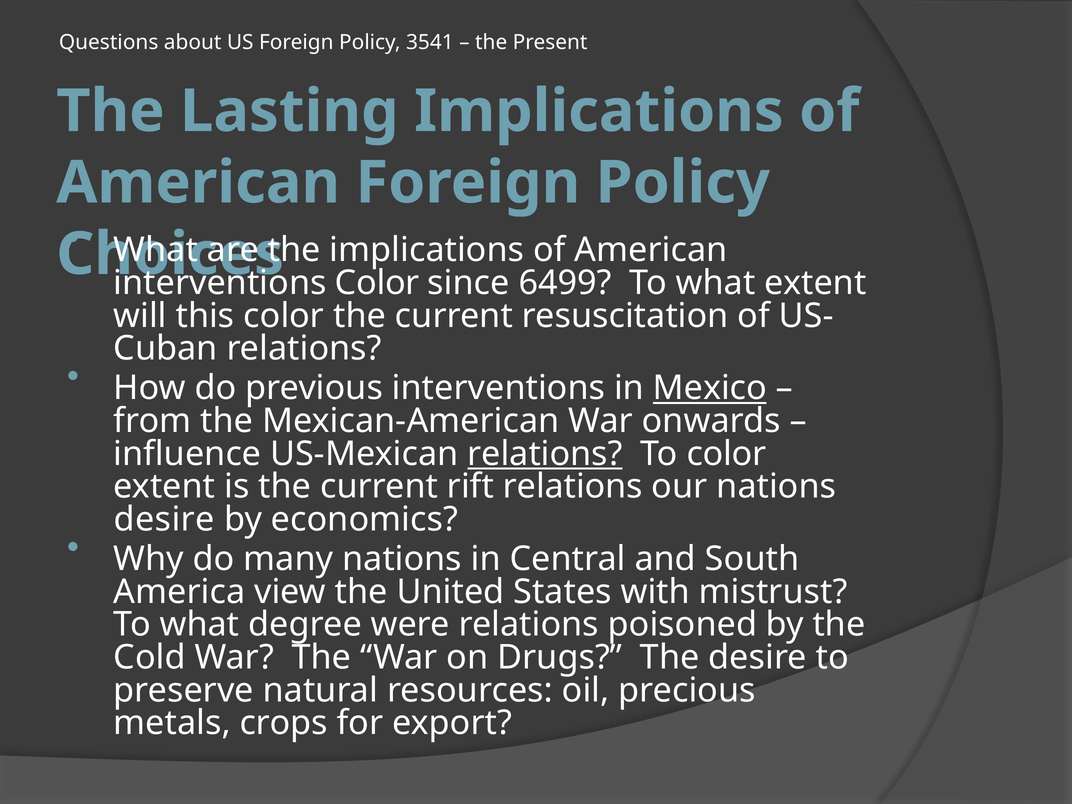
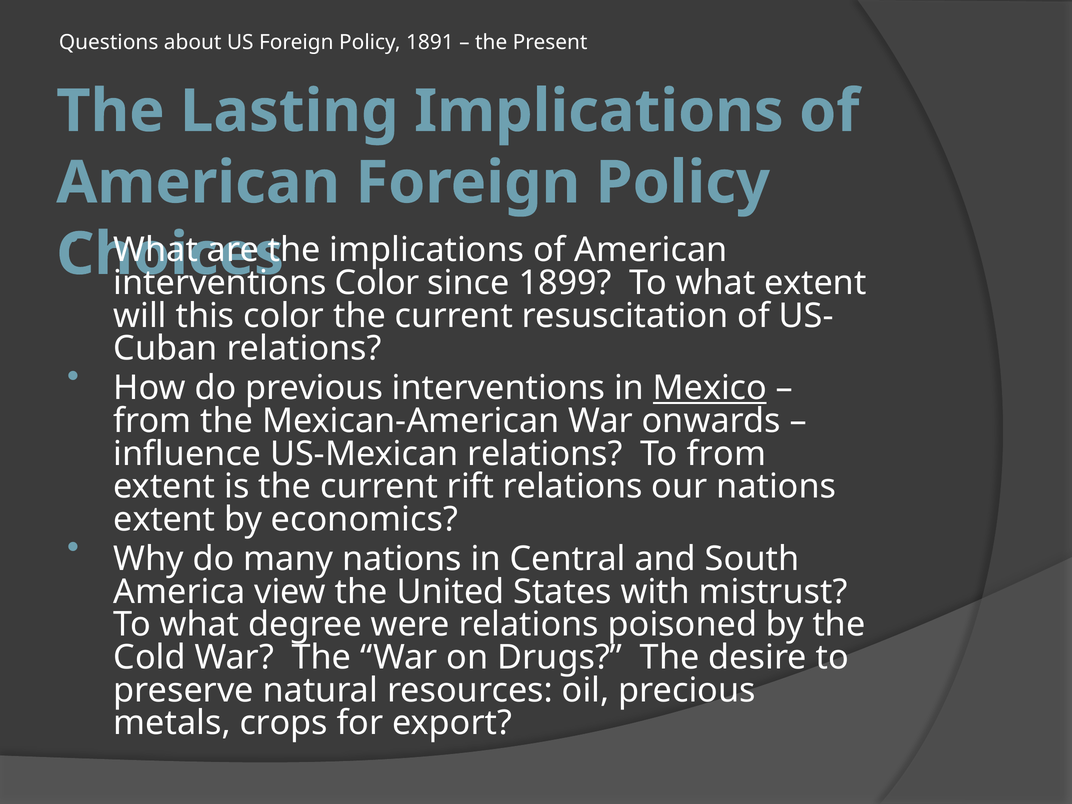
3541: 3541 -> 1891
6499: 6499 -> 1899
relations at (545, 454) underline: present -> none
To color: color -> from
desire at (164, 520): desire -> extent
